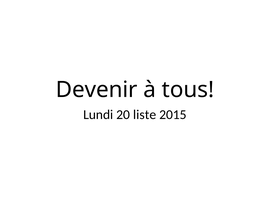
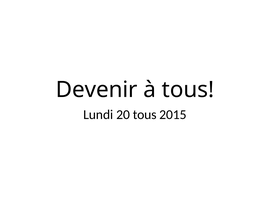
20 liste: liste -> tous
